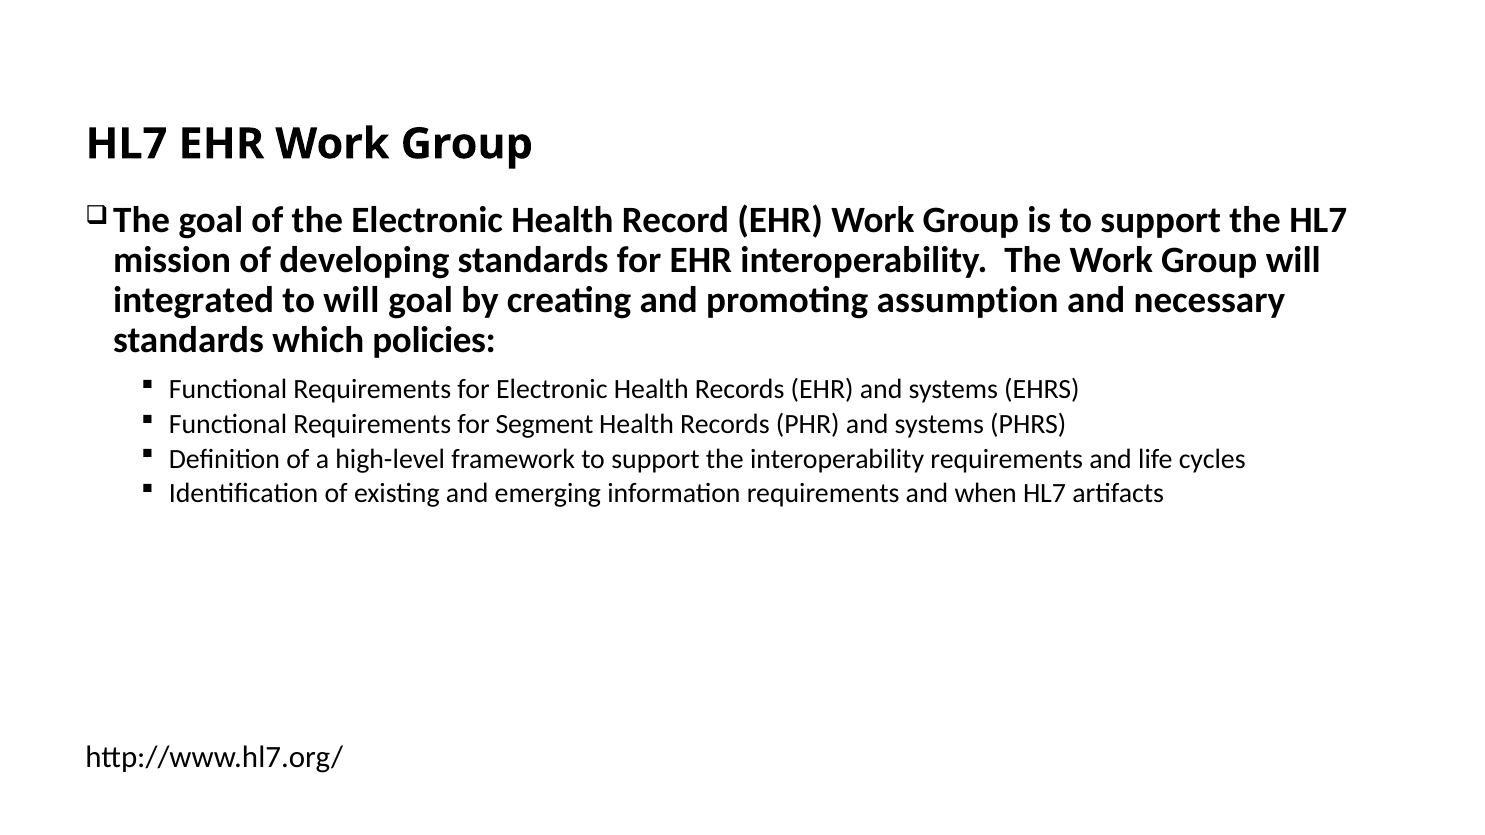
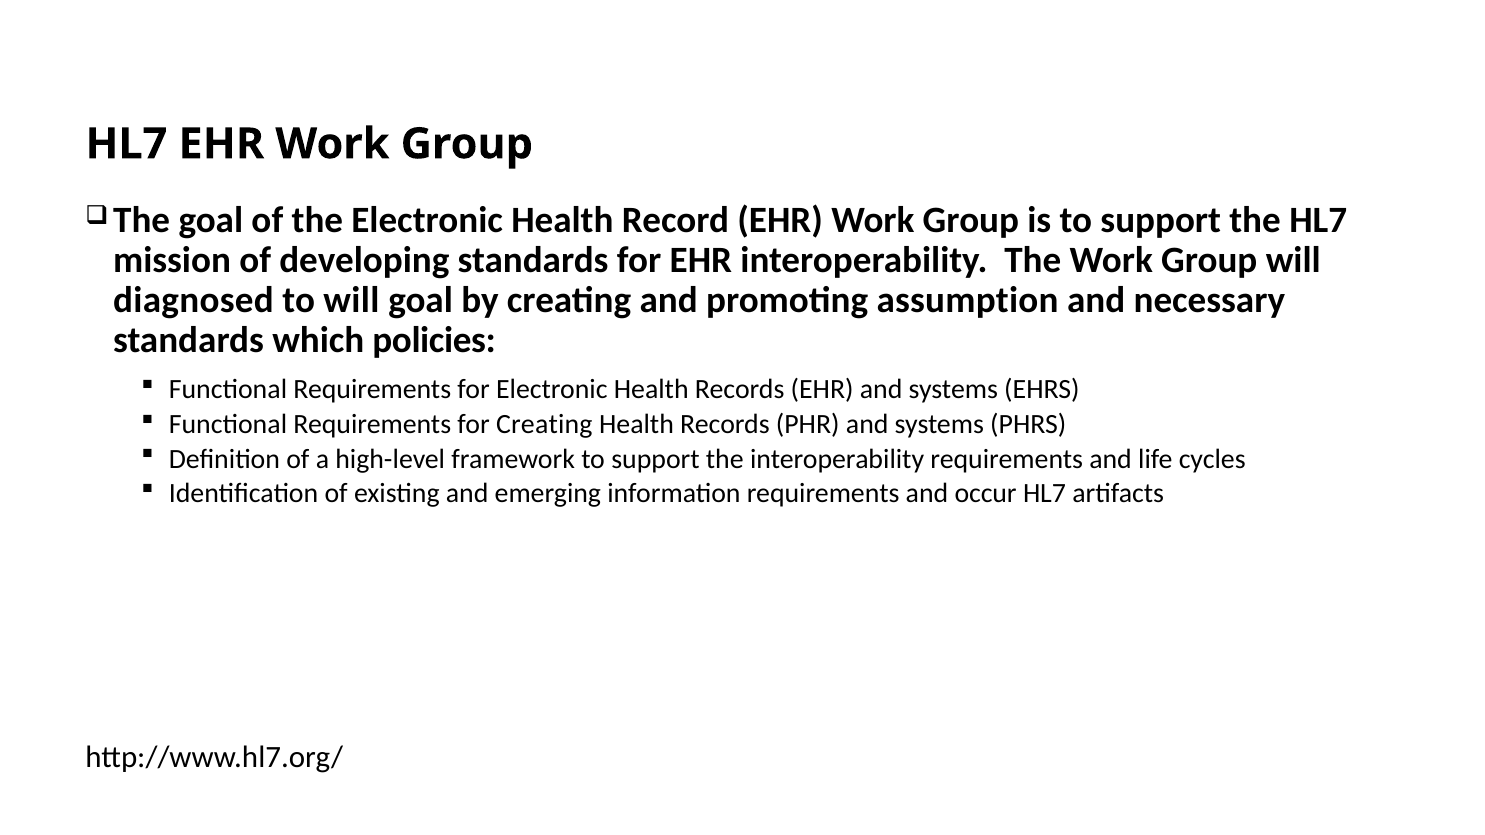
integrated: integrated -> diagnosed
for Segment: Segment -> Creating
when: when -> occur
